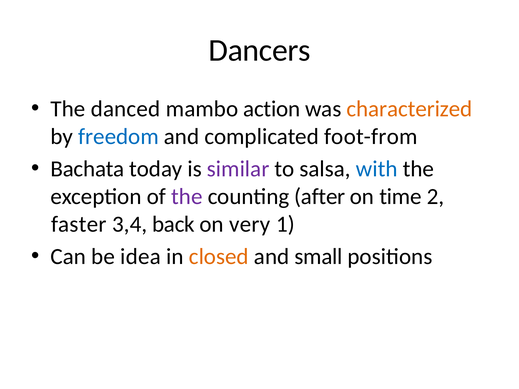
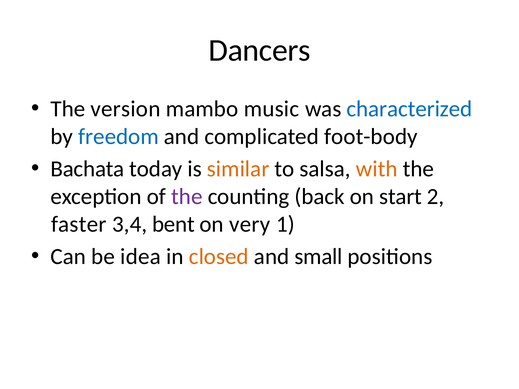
danced: danced -> version
action: action -> music
characterized colour: orange -> blue
foot-from: foot-from -> foot-body
similar colour: purple -> orange
with colour: blue -> orange
after: after -> back
time: time -> start
back: back -> bent
